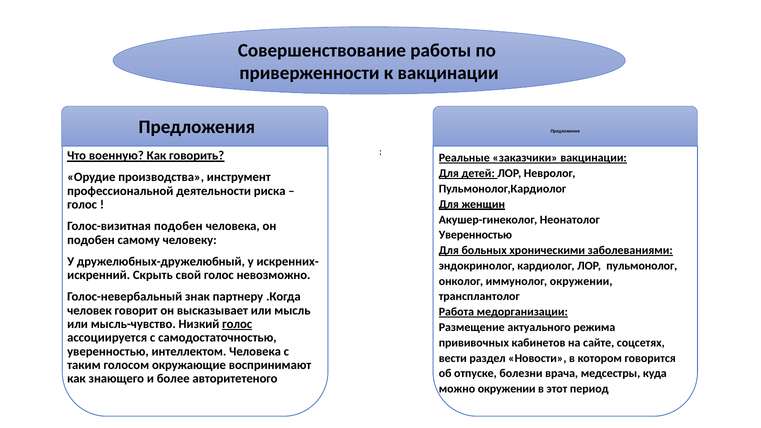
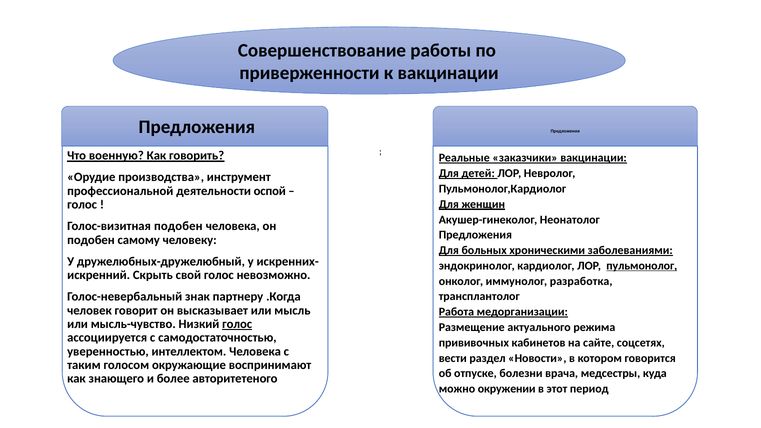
риска: риска -> оспой
Уверенностью at (475, 235): Уверенностью -> Предложения
пульмонолог underline: none -> present
иммунолог окружении: окружении -> разработка
